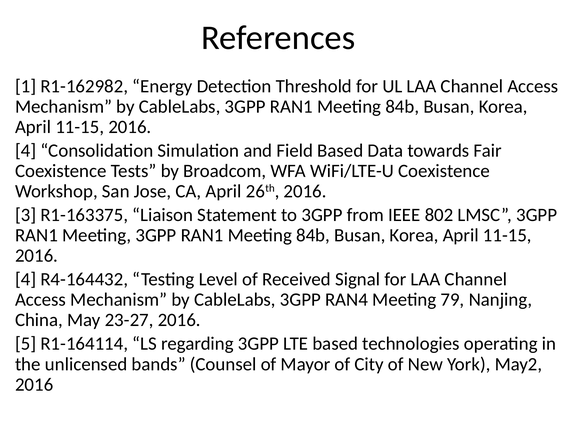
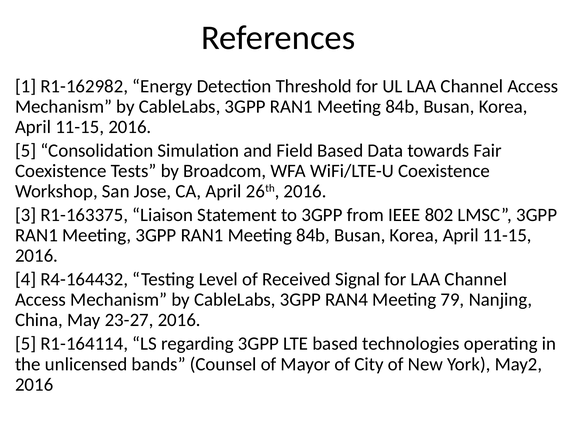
4 at (26, 151): 4 -> 5
